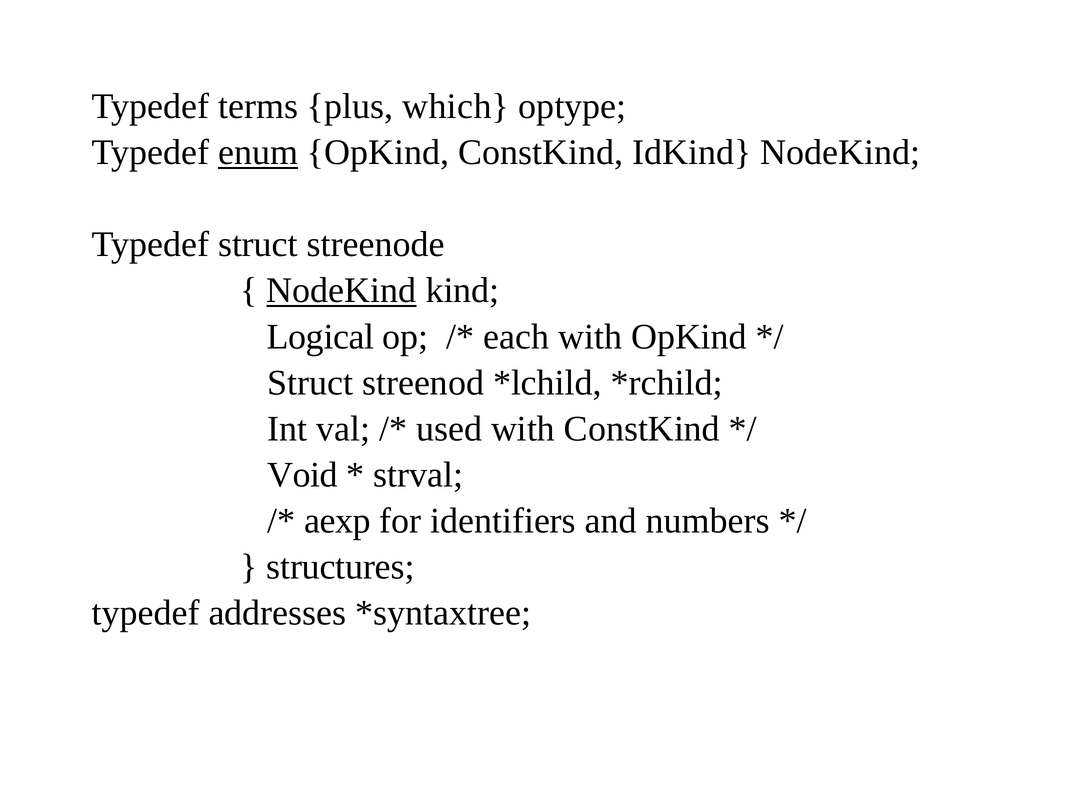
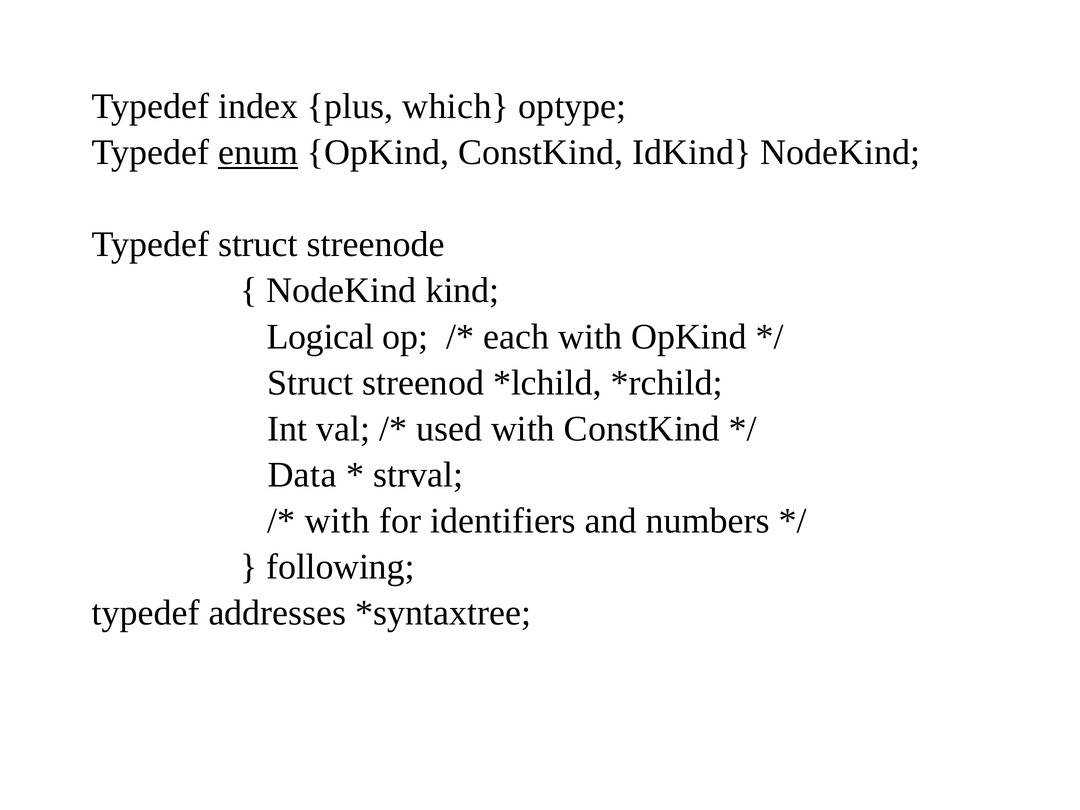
terms: terms -> index
NodeKind at (341, 291) underline: present -> none
Void: Void -> Data
aexp at (337, 521): aexp -> with
structures: structures -> following
